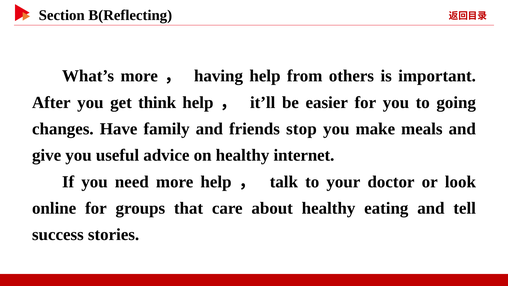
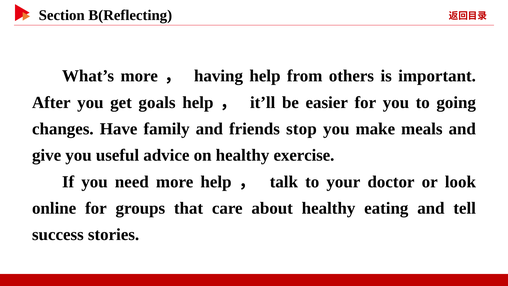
think: think -> goals
internet: internet -> exercise
